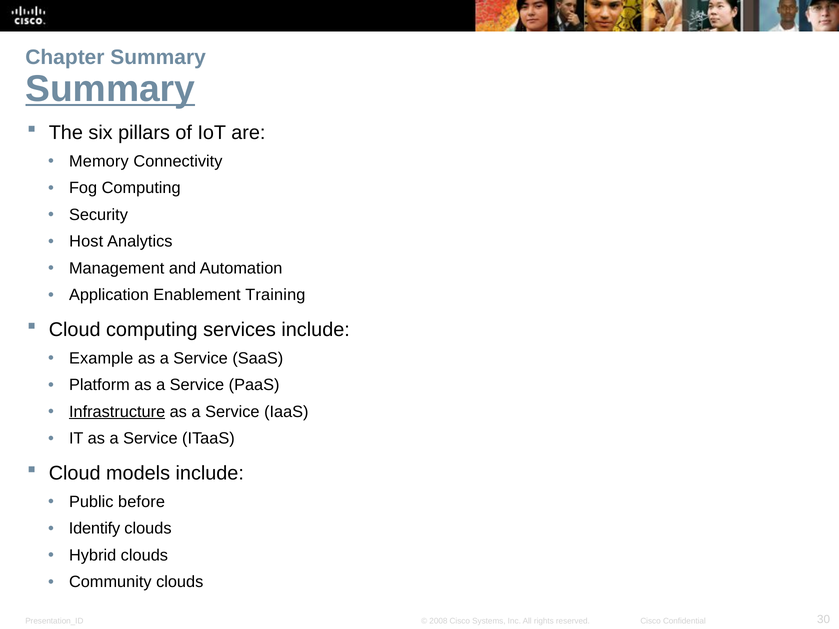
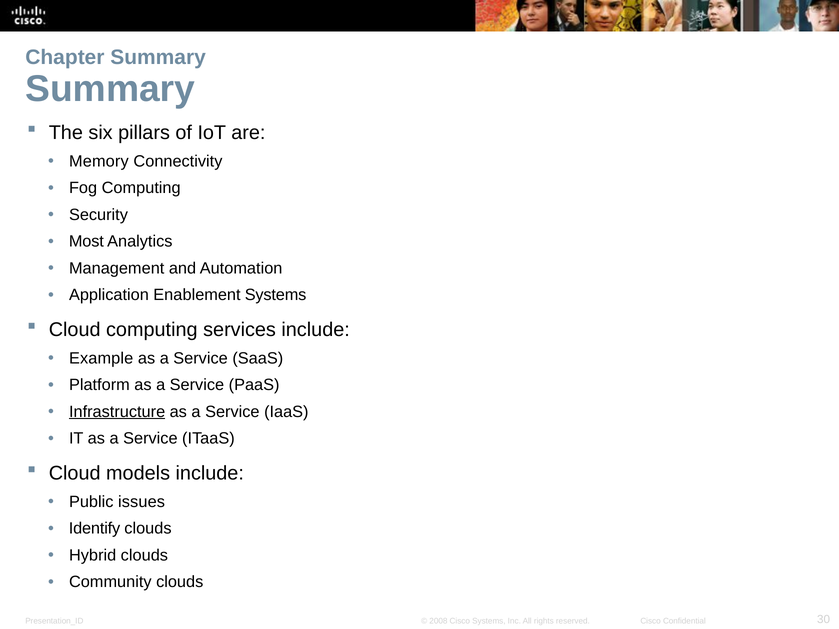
Summary at (110, 89) underline: present -> none
Host: Host -> Most
Enablement Training: Training -> Systems
before: before -> issues
